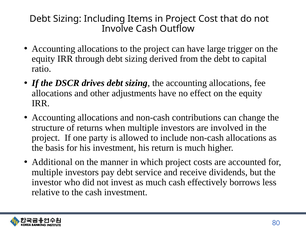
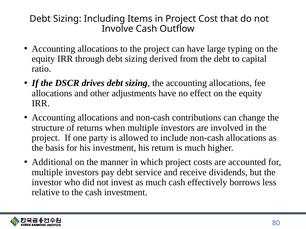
trigger: trigger -> typing
